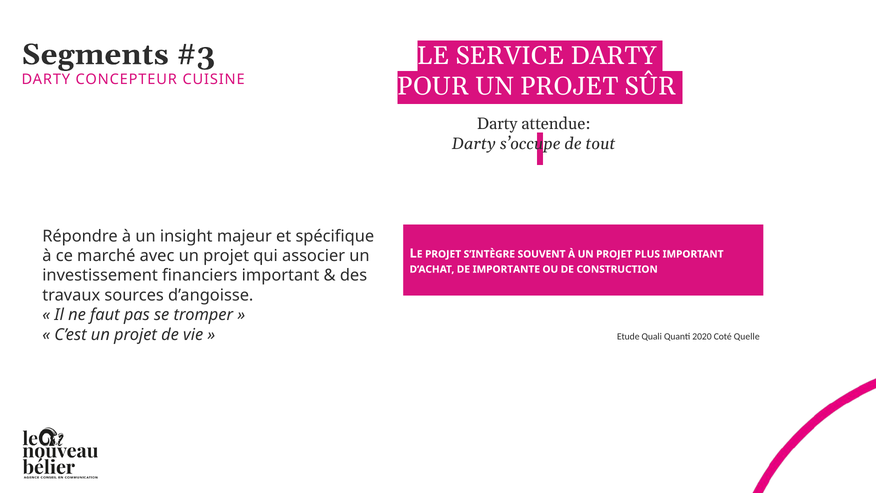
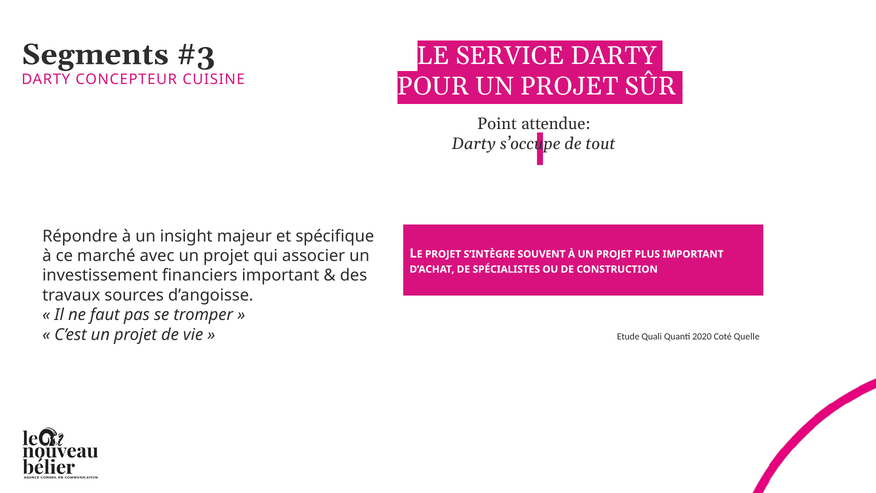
Darty at (497, 124): Darty -> Point
IMPORTANTE: IMPORTANTE -> SPÉCIALISTES
